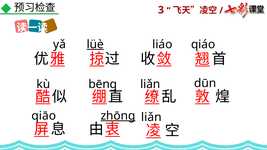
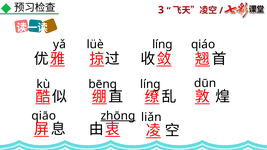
lüè underline: present -> none
liáo at (162, 44): liáo -> línɡ
liǎn at (150, 84): liǎn -> línɡ
